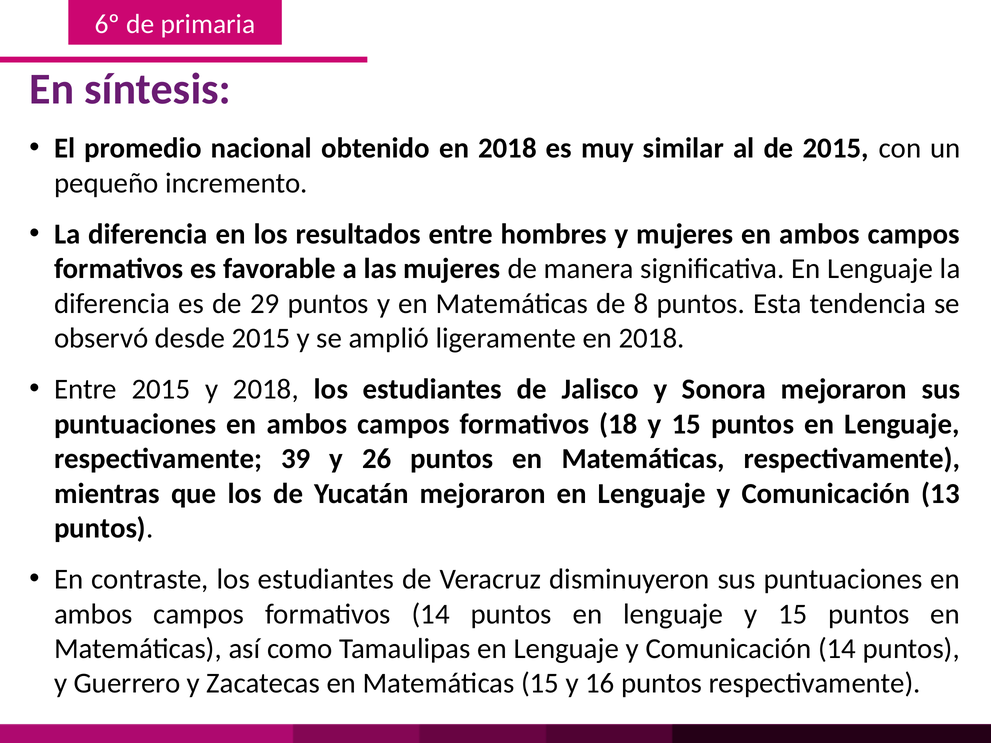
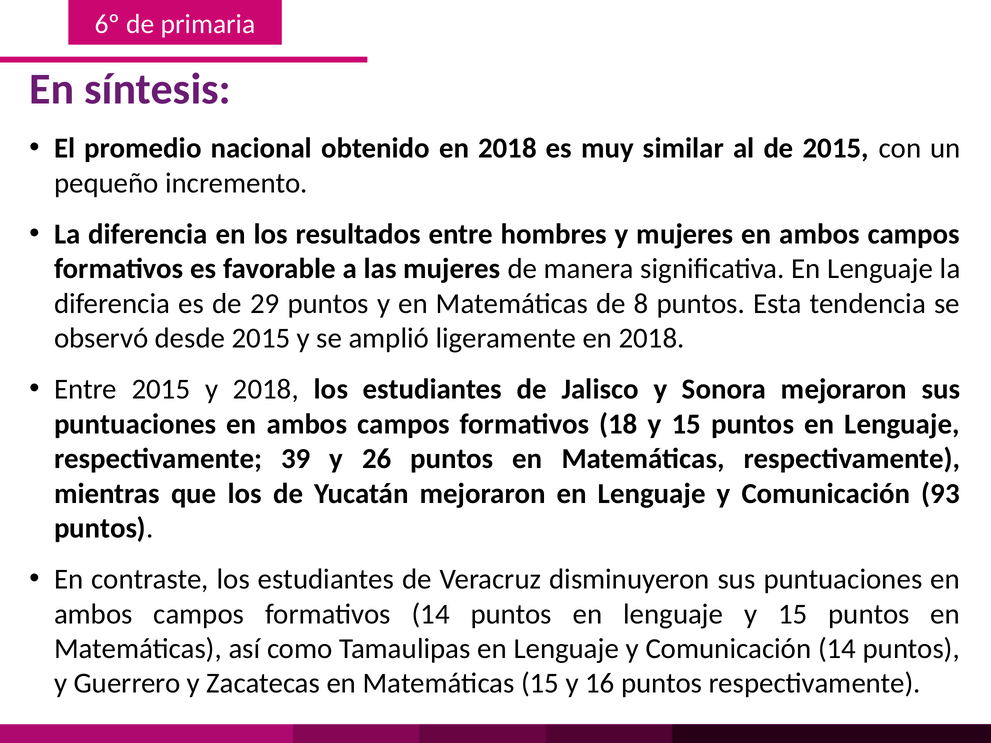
13: 13 -> 93
